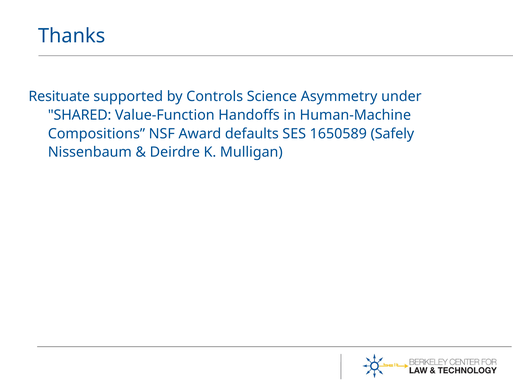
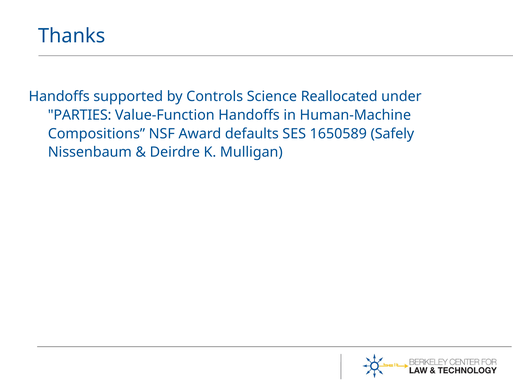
Resituate at (59, 97): Resituate -> Handoffs
Asymmetry: Asymmetry -> Reallocated
SHARED: SHARED -> PARTIES
